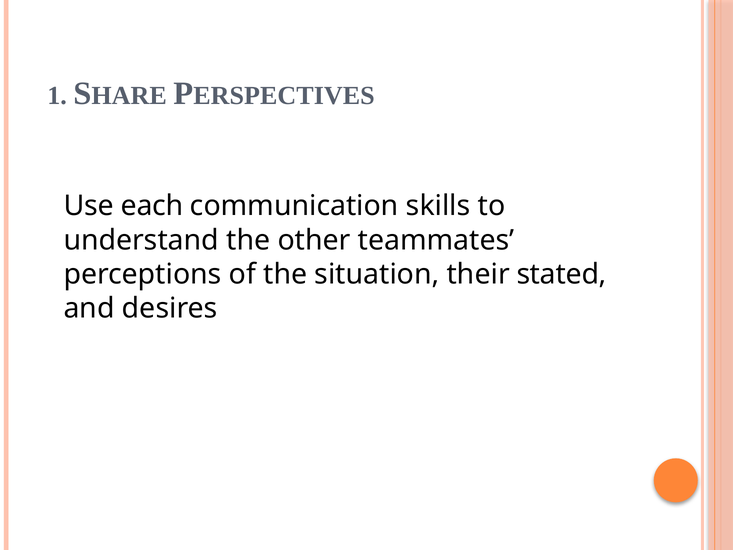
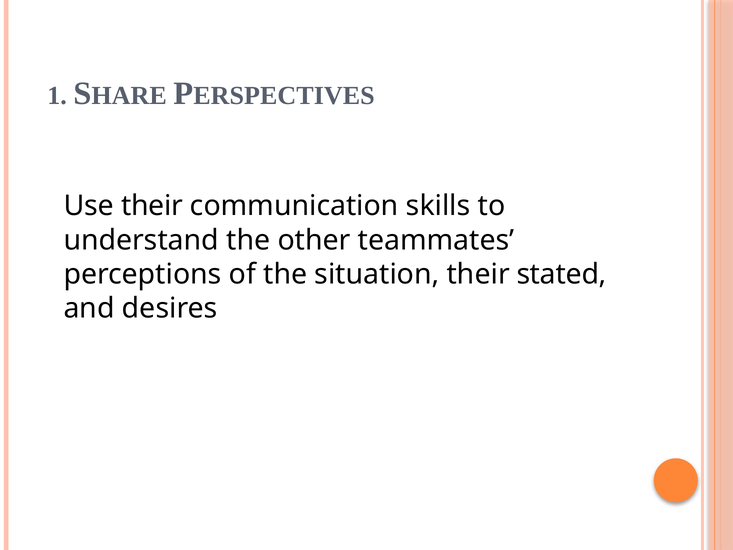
Use each: each -> their
